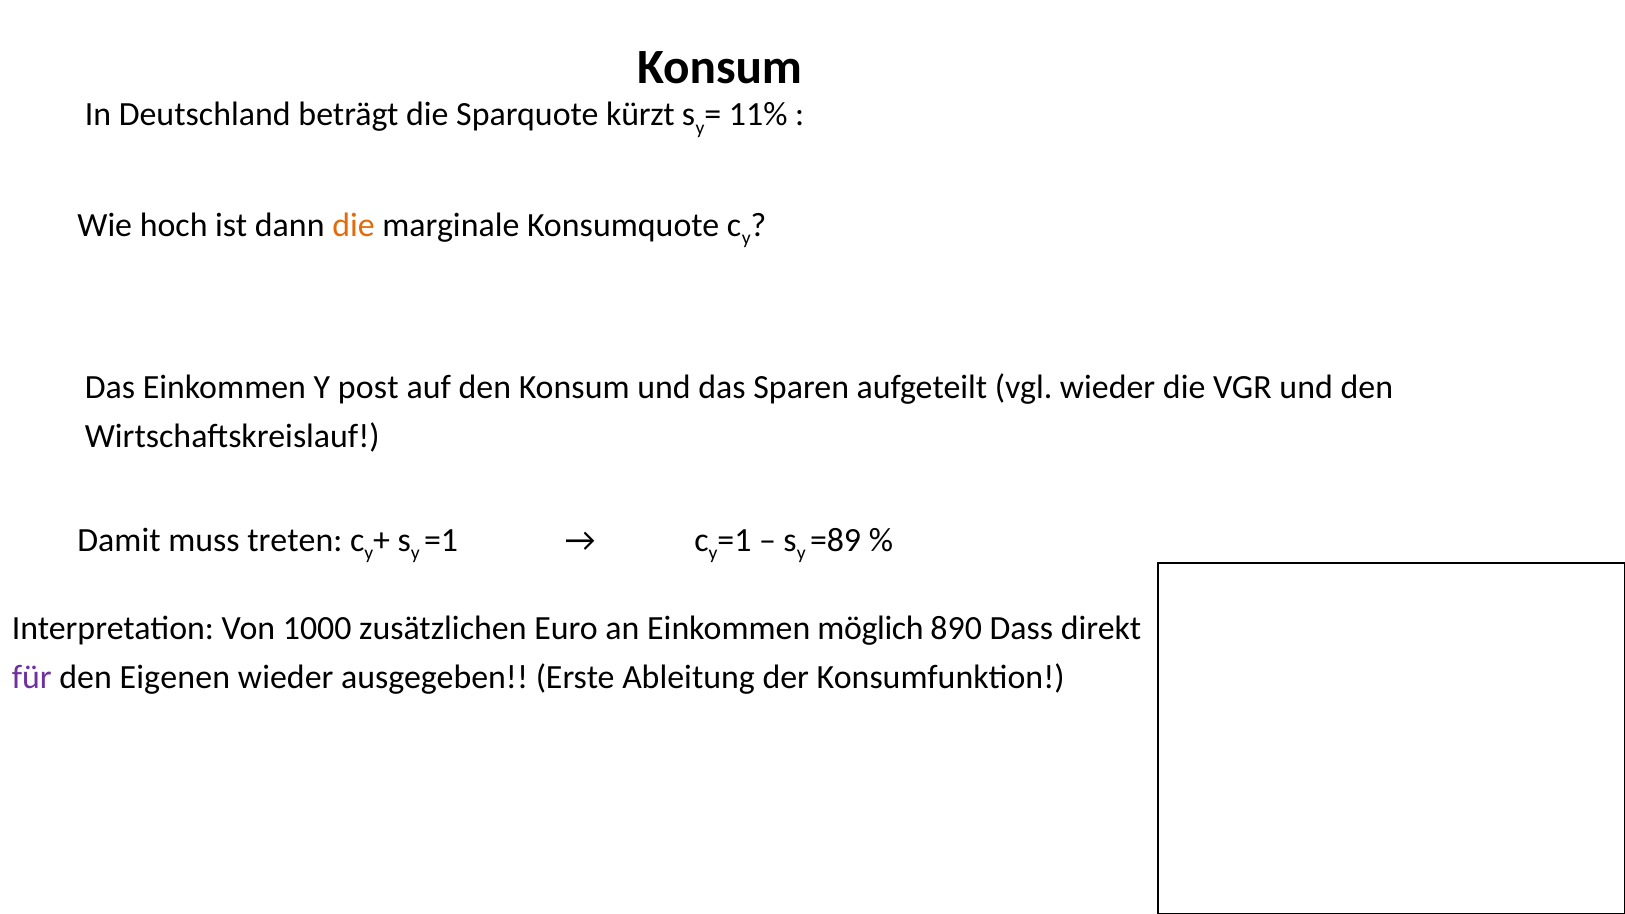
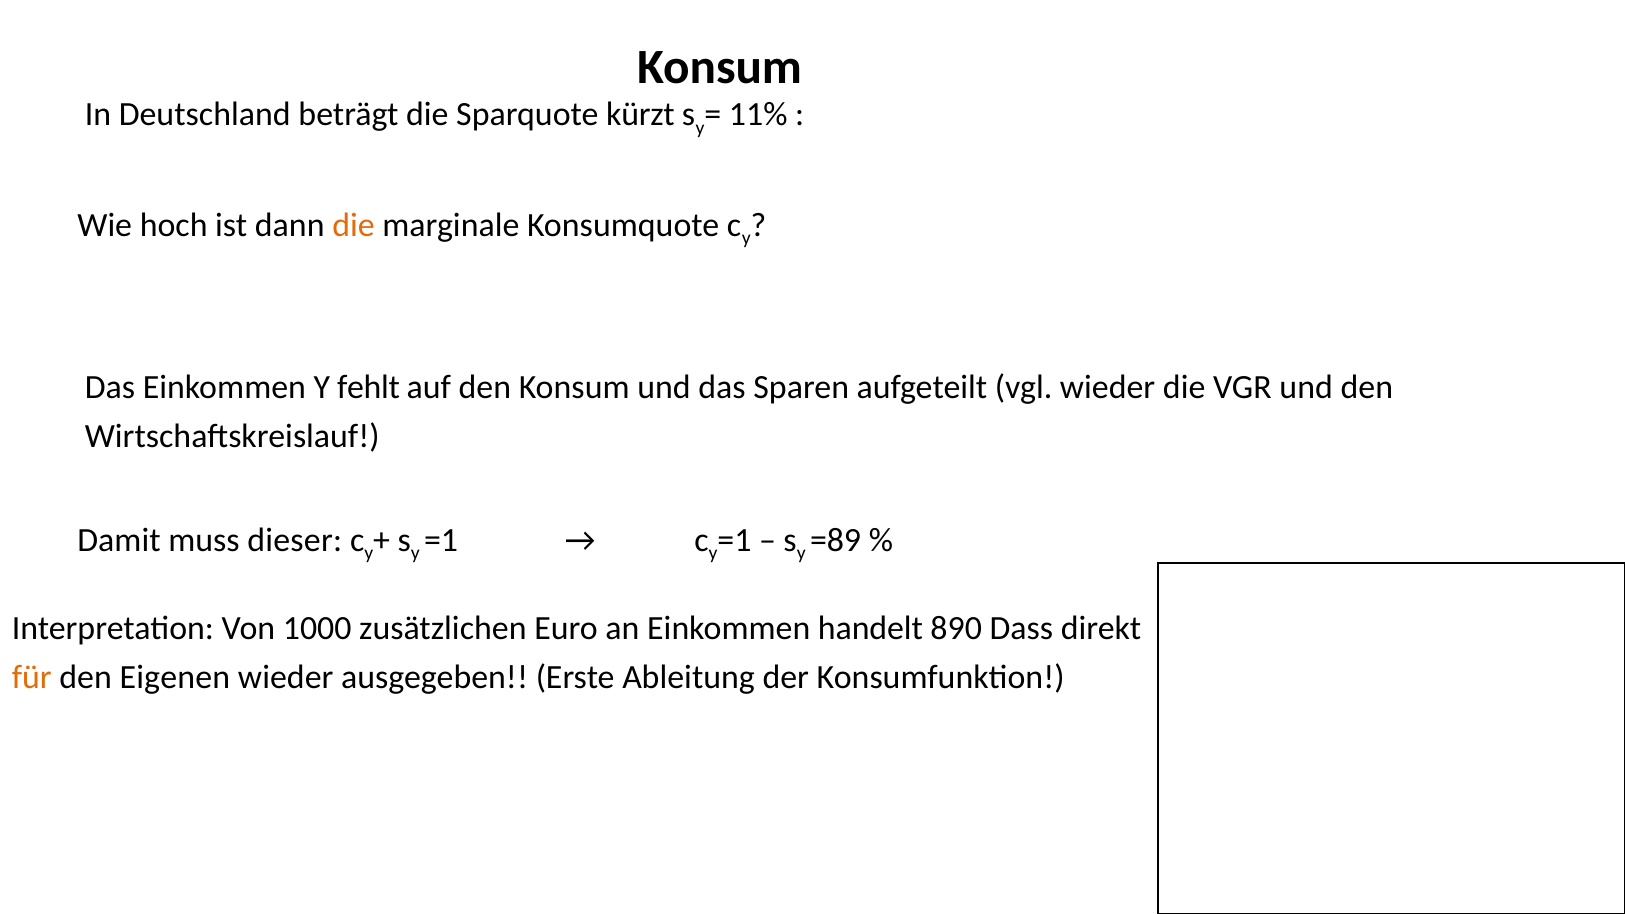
post: post -> fehlt
treten: treten -> dieser
möglich: möglich -> handelt
für colour: purple -> orange
